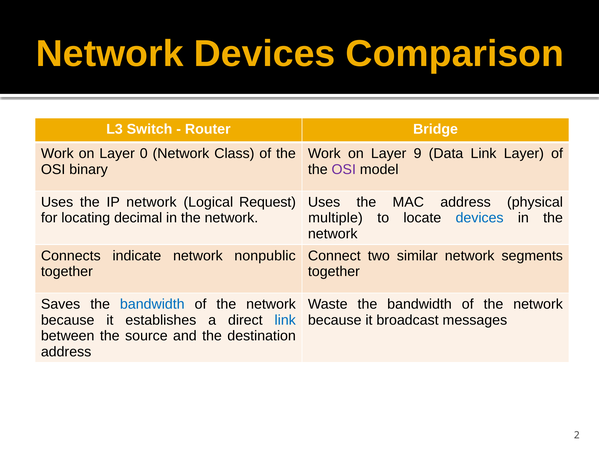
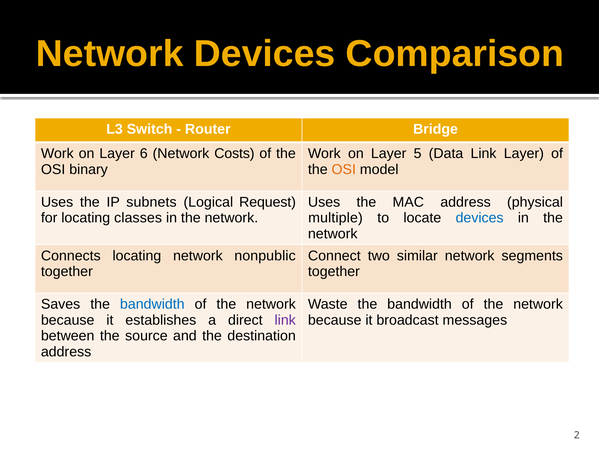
0: 0 -> 6
Class: Class -> Costs
9: 9 -> 5
OSI at (344, 169) colour: purple -> orange
IP network: network -> subnets
decimal: decimal -> classes
Connects indicate: indicate -> locating
link at (285, 320) colour: blue -> purple
